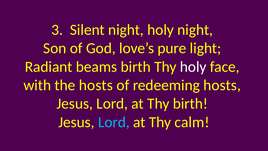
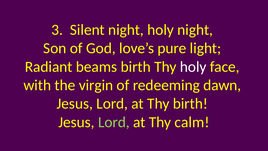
the hosts: hosts -> virgin
redeeming hosts: hosts -> dawn
Lord at (114, 122) colour: light blue -> light green
